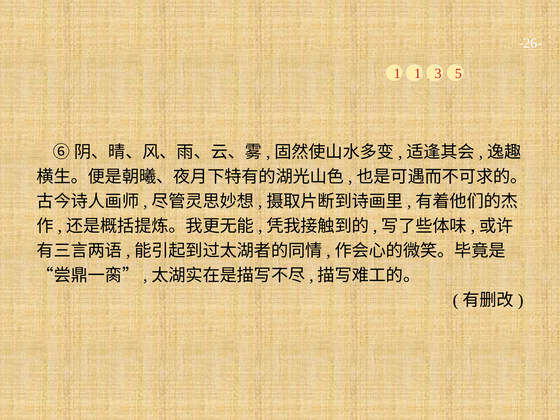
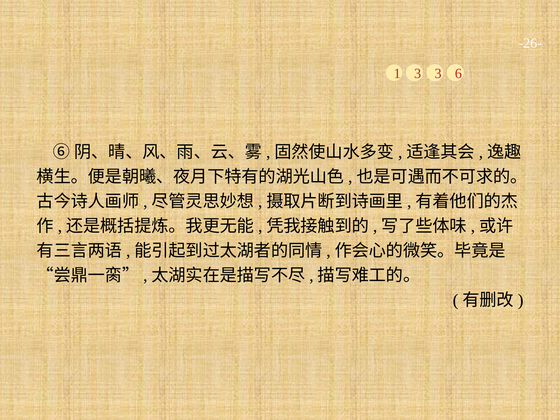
1 1: 1 -> 3
5: 5 -> 6
